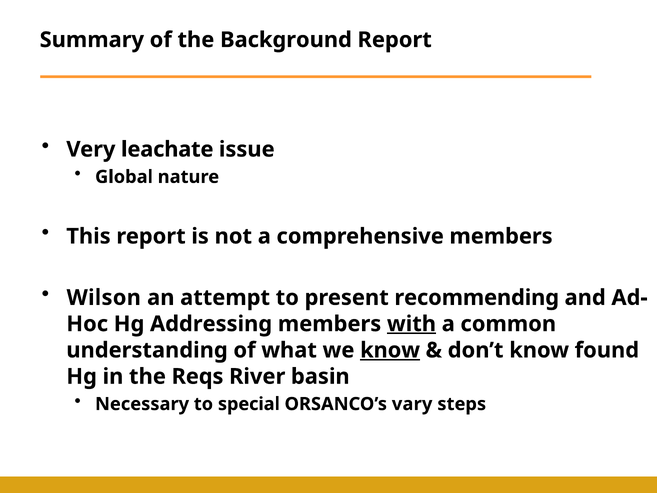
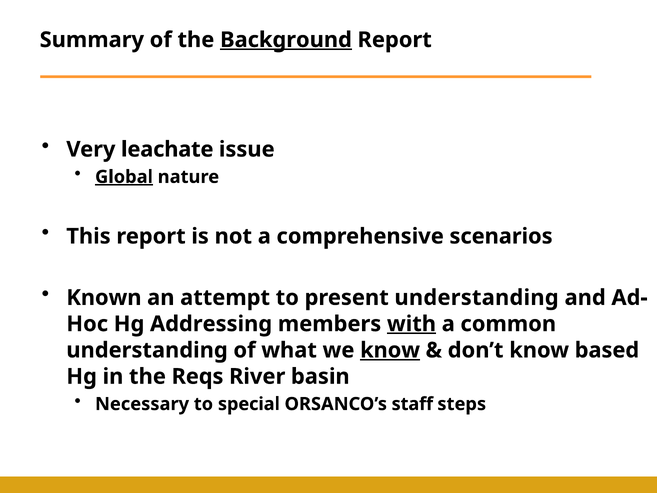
Background underline: none -> present
Global underline: none -> present
comprehensive members: members -> scenarios
Wilson: Wilson -> Known
present recommending: recommending -> understanding
found: found -> based
vary: vary -> staff
